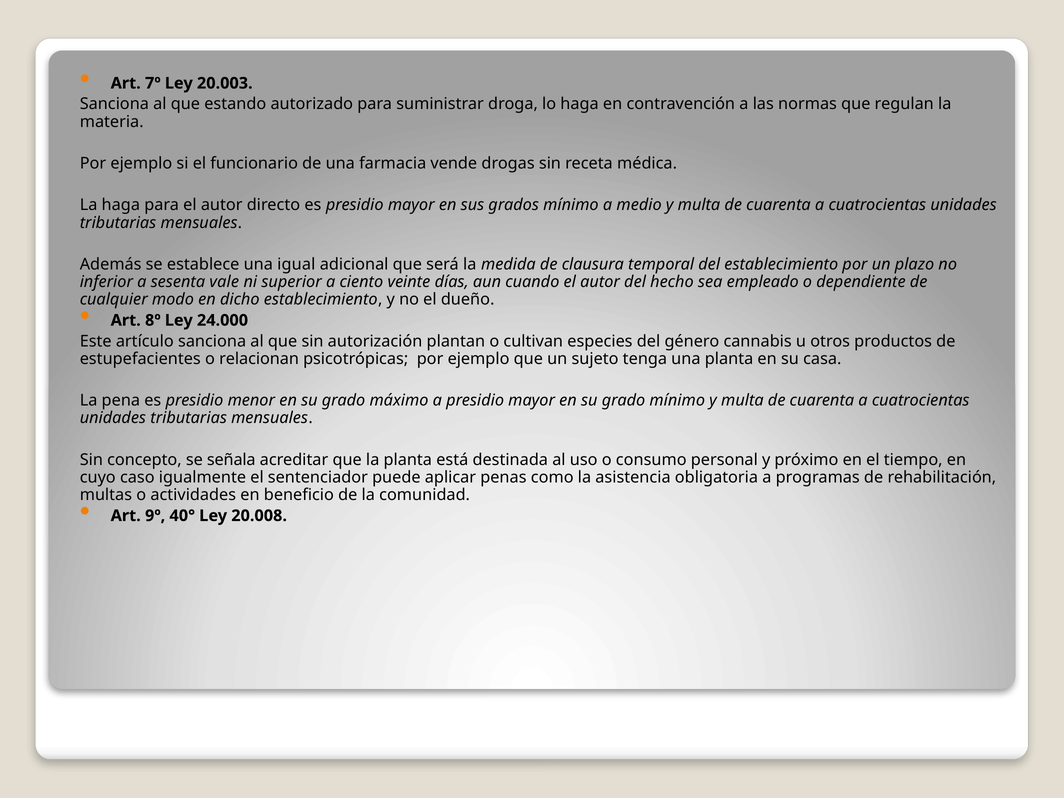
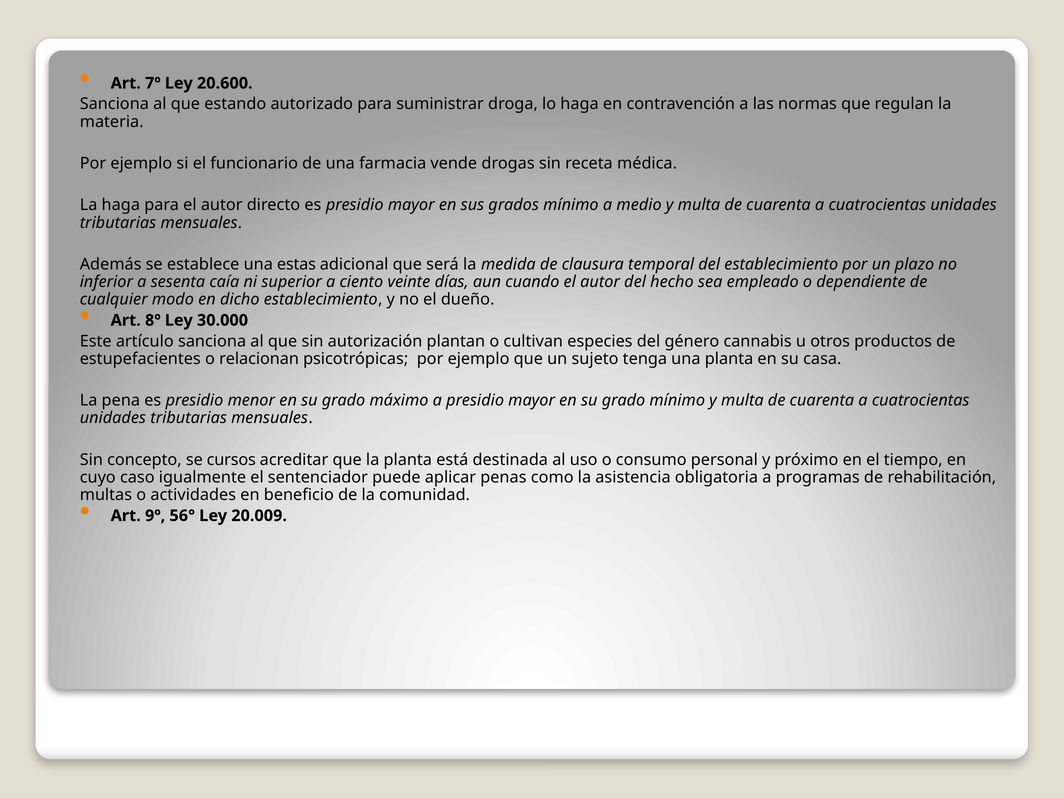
20.003: 20.003 -> 20.600
igual: igual -> estas
vale: vale -> caía
24.000: 24.000 -> 30.000
señala: señala -> cursos
40°: 40° -> 56°
20.008: 20.008 -> 20.009
